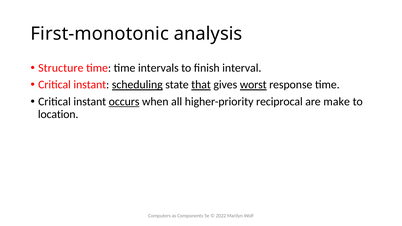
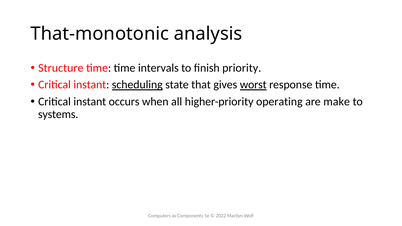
First-monotonic: First-monotonic -> That-monotonic
interval: interval -> priority
that underline: present -> none
occurs underline: present -> none
reciprocal: reciprocal -> operating
location: location -> systems
